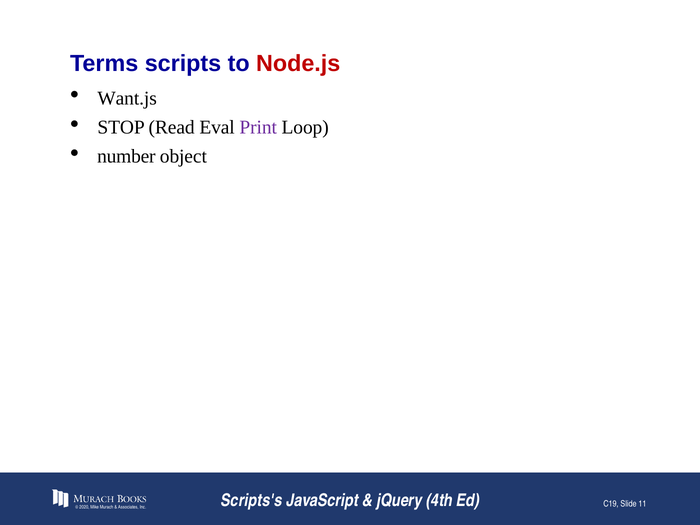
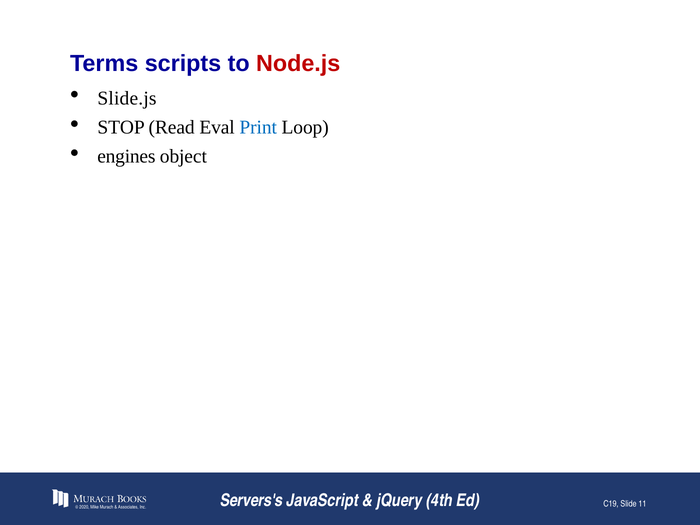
Want.js: Want.js -> Slide.js
Print colour: purple -> blue
number: number -> engines
Scripts's: Scripts's -> Servers's
